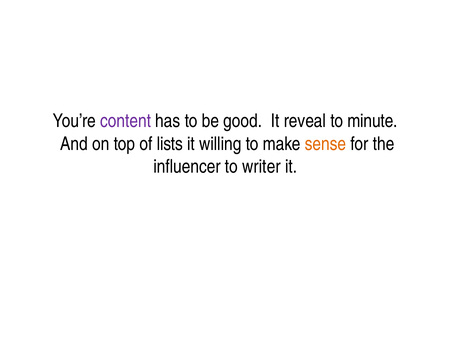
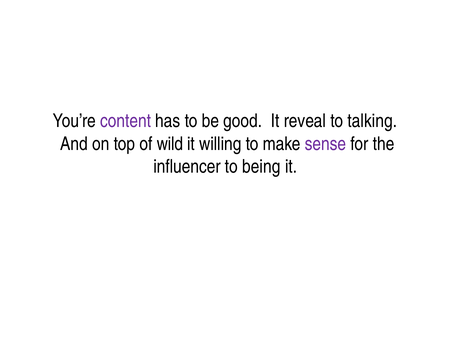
minute: minute -> talking
lists: lists -> wild
sense colour: orange -> purple
writer: writer -> being
